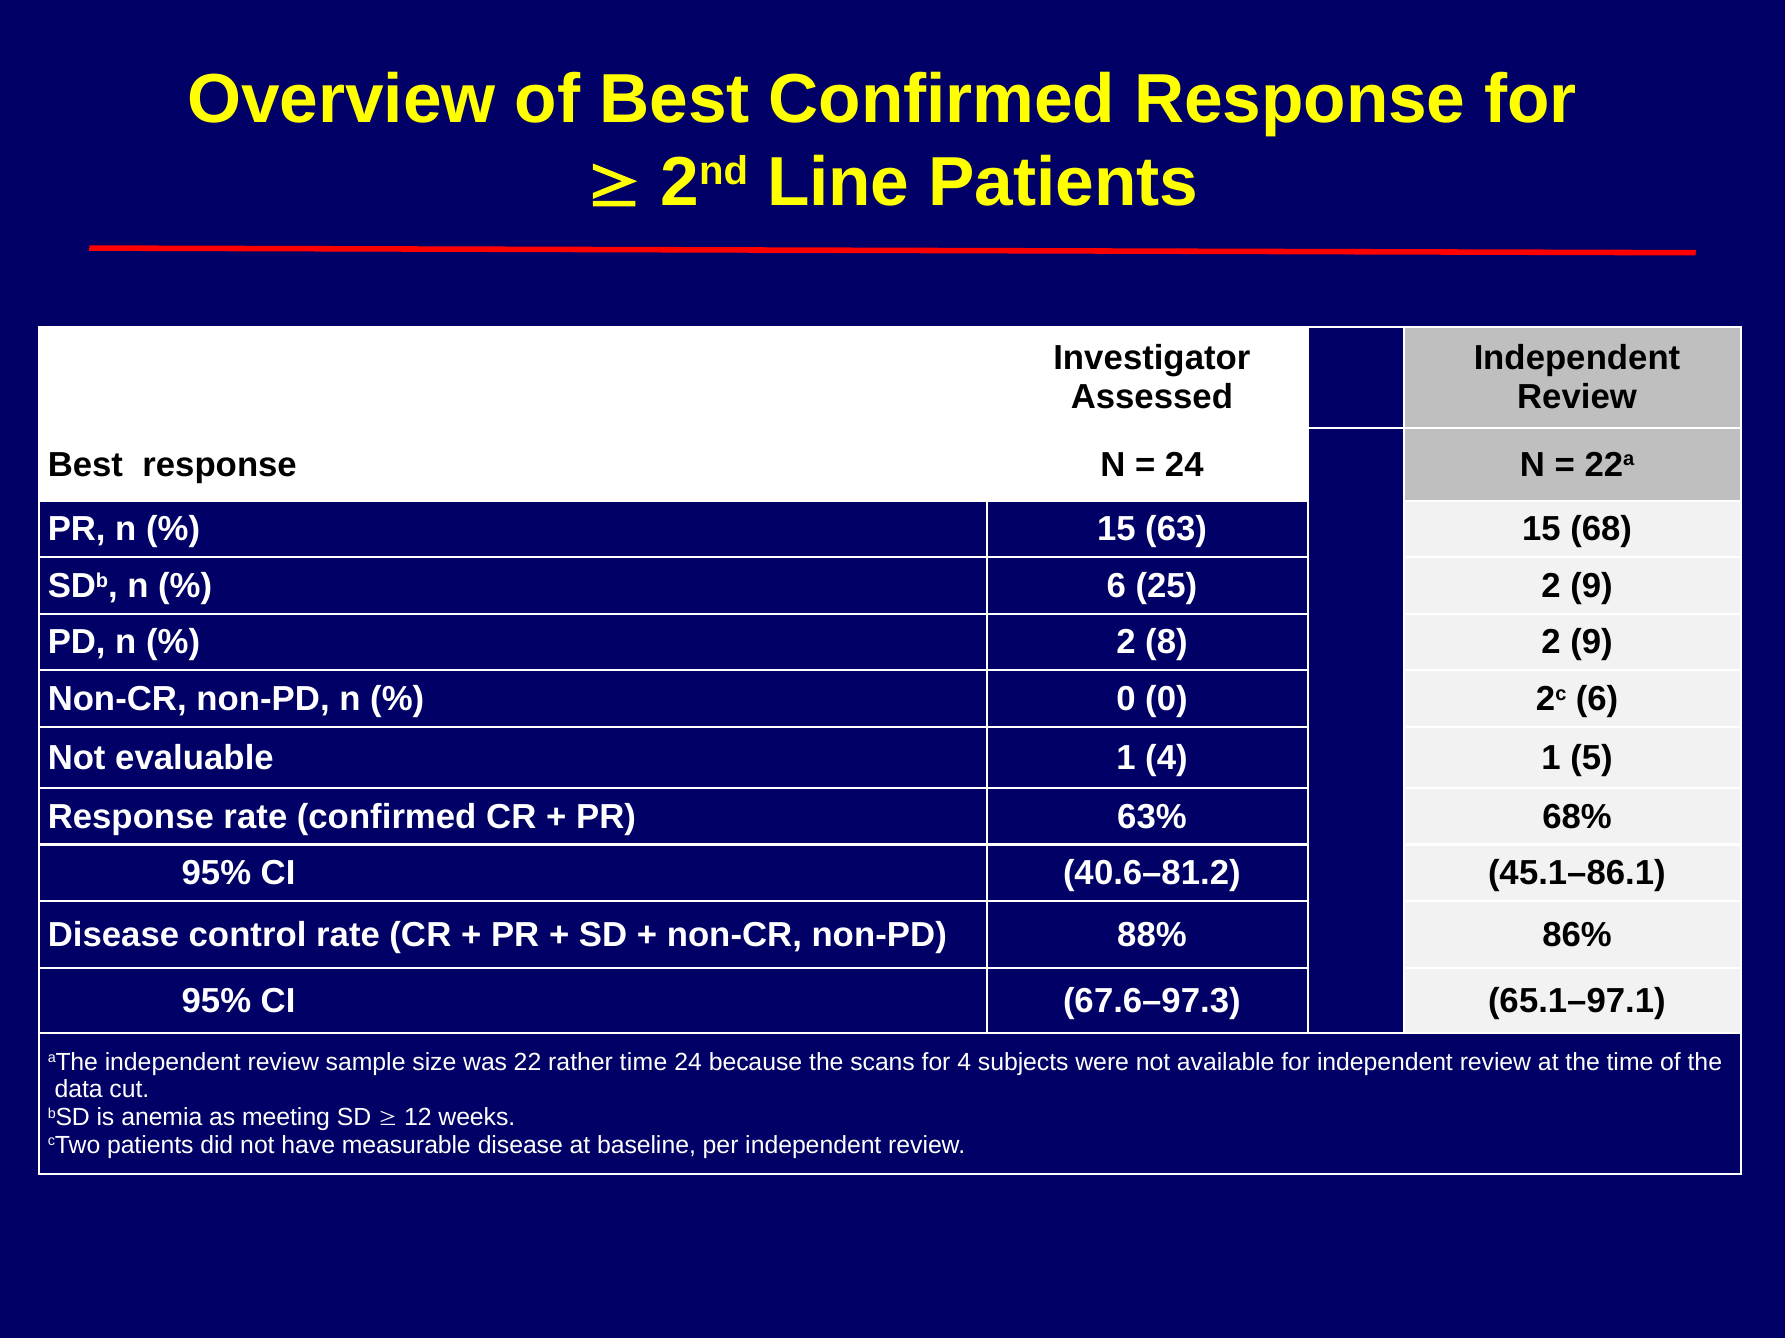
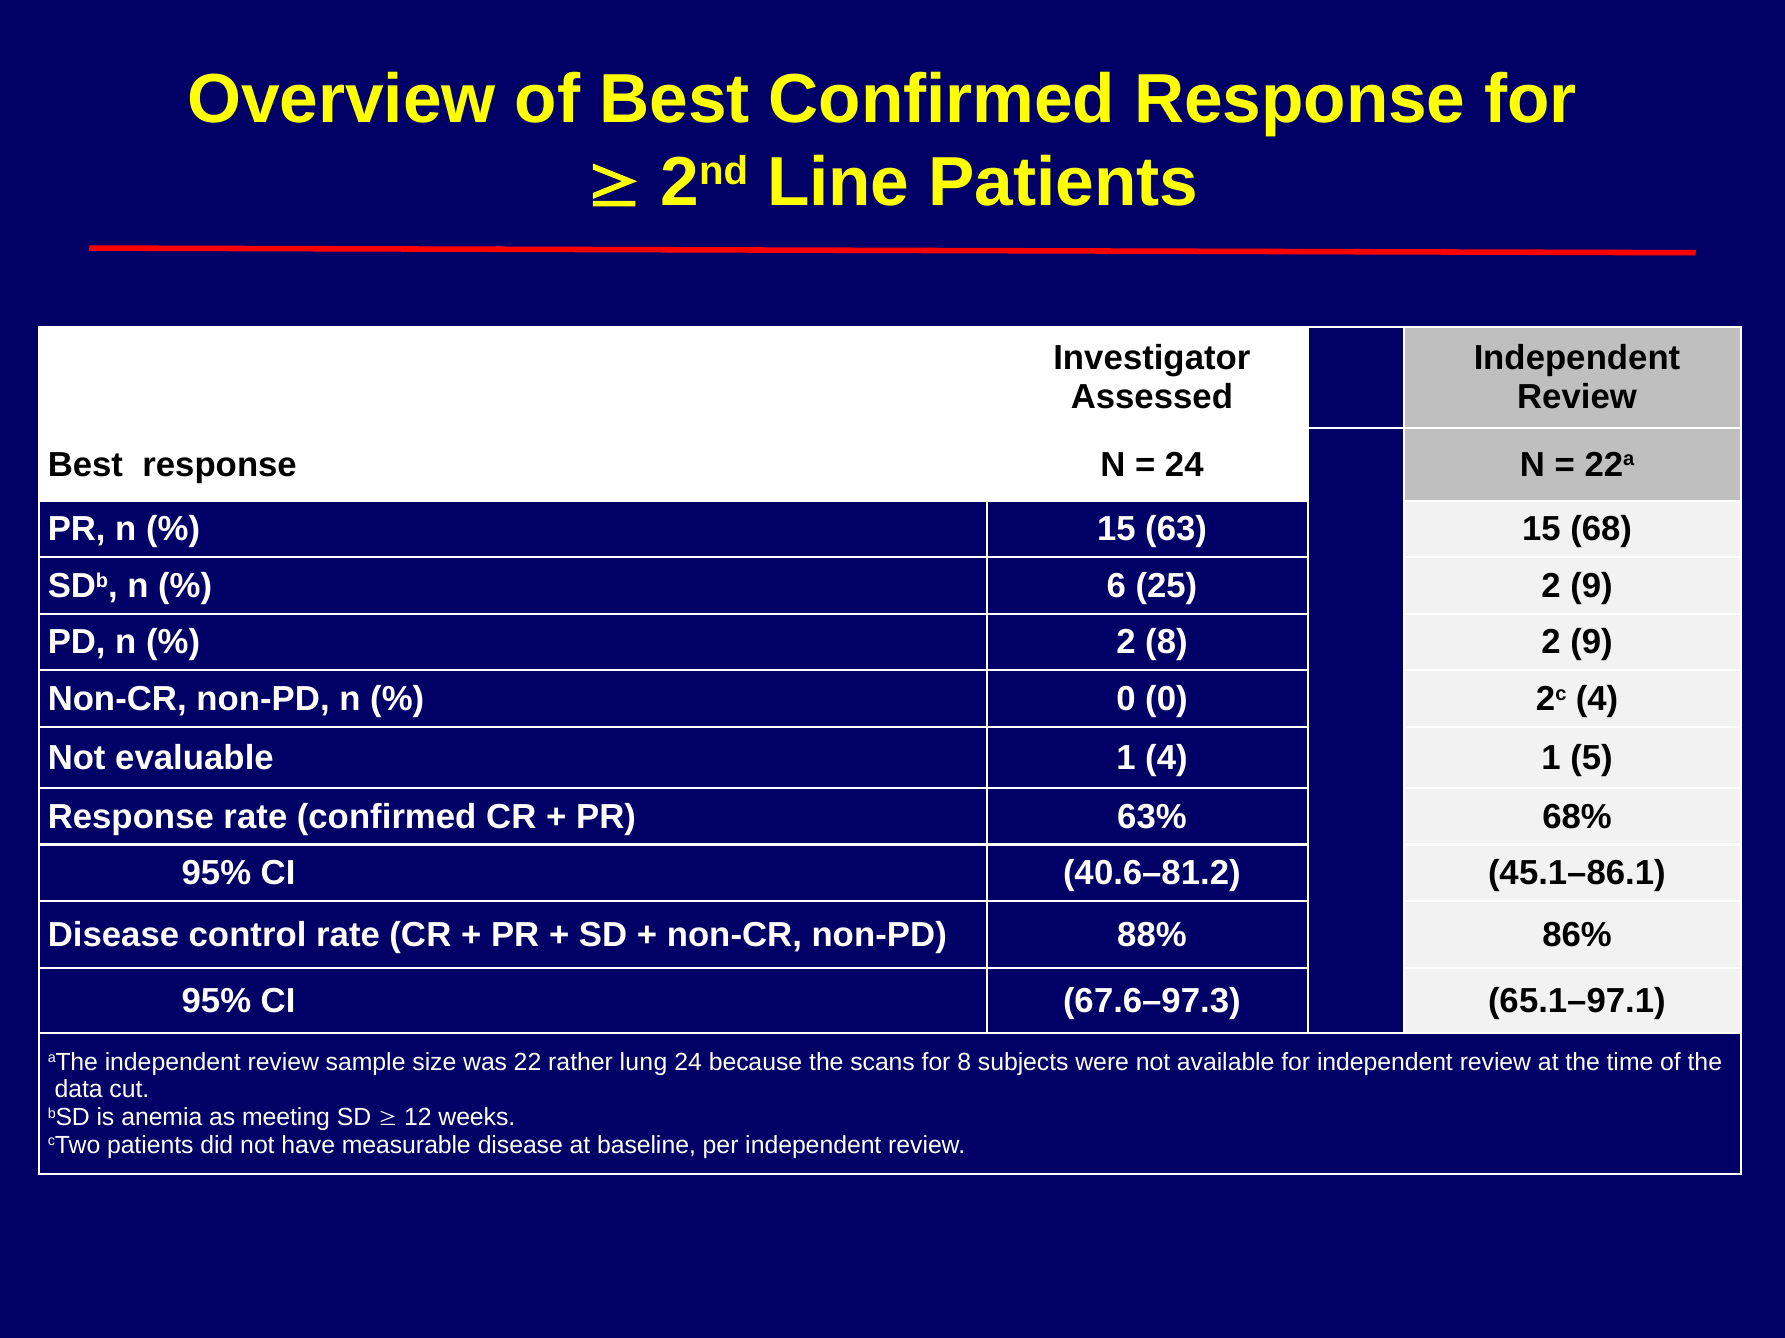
2c 6: 6 -> 4
rather time: time -> lung
for 4: 4 -> 8
